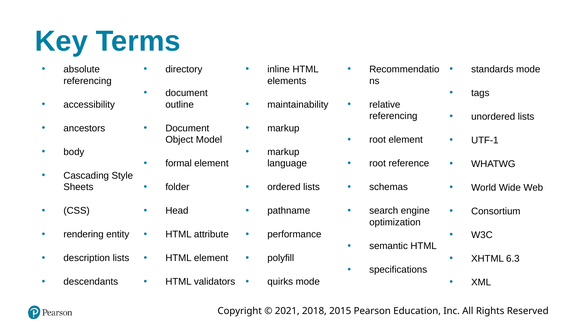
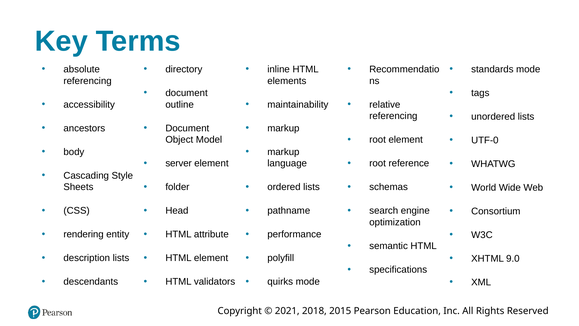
UTF-1: UTF-1 -> UTF-0
formal: formal -> server
6.3: 6.3 -> 9.0
